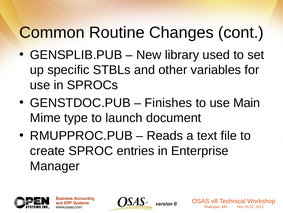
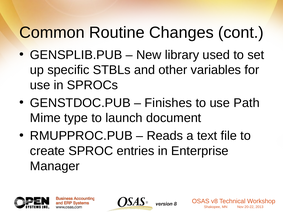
Main: Main -> Path
